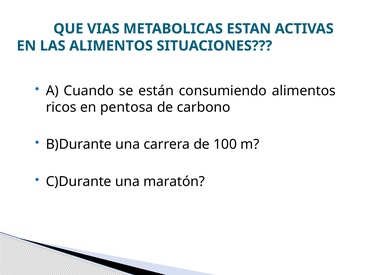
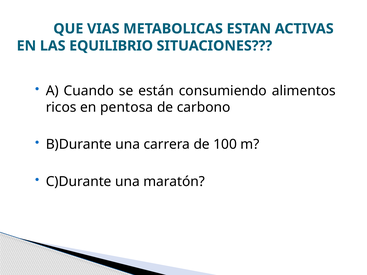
LAS ALIMENTOS: ALIMENTOS -> EQUILIBRIO
